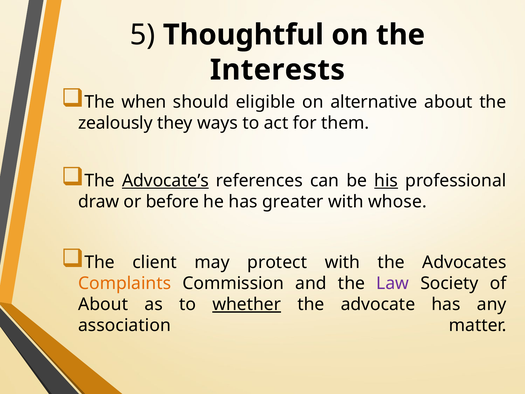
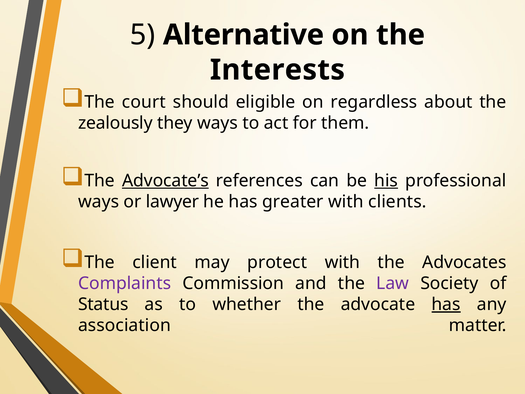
Thoughtful: Thoughtful -> Alternative
when: when -> court
alternative: alternative -> regardless
draw at (99, 202): draw -> ways
before: before -> lawyer
whose: whose -> clients
Complaints colour: orange -> purple
About at (103, 304): About -> Status
whether underline: present -> none
has at (446, 304) underline: none -> present
